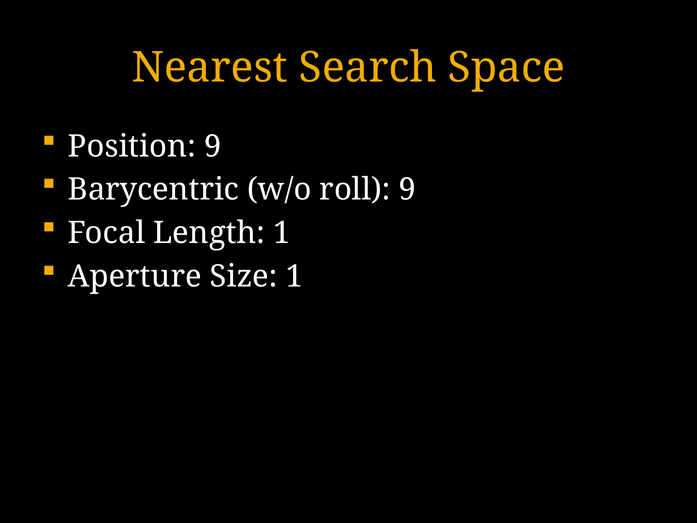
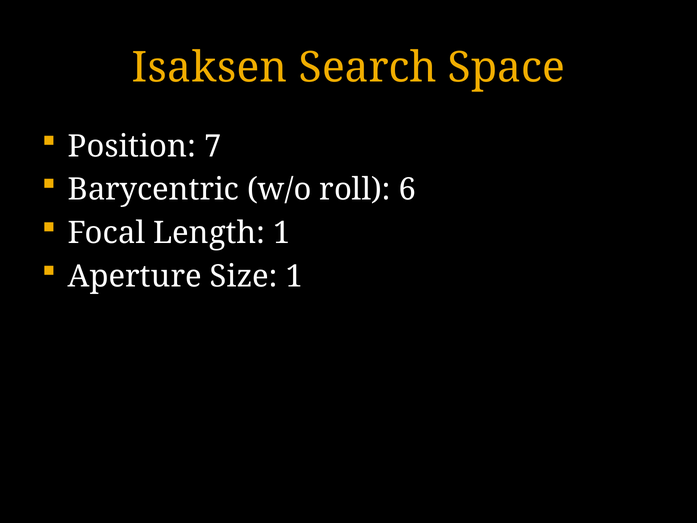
Nearest: Nearest -> Isaksen
Position 9: 9 -> 7
roll 9: 9 -> 6
